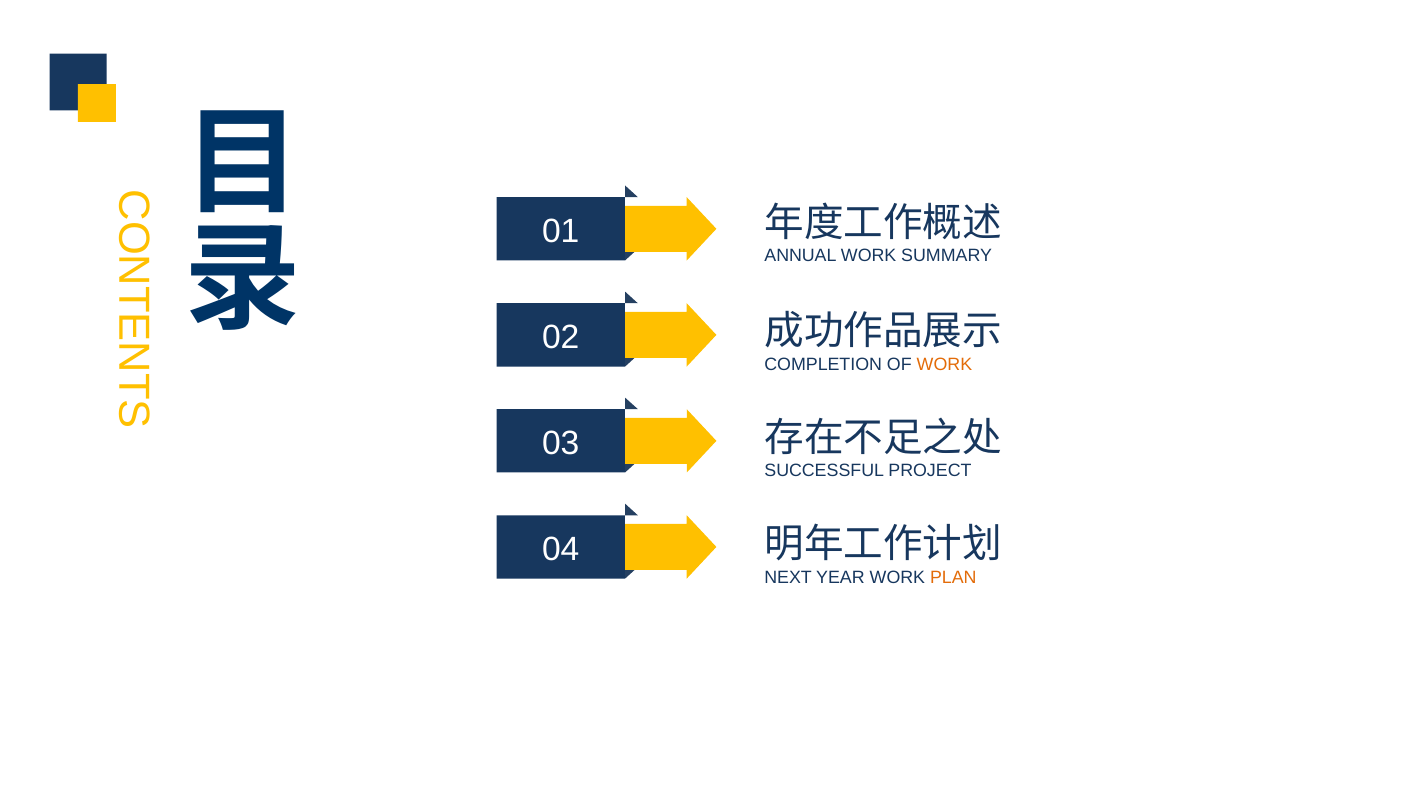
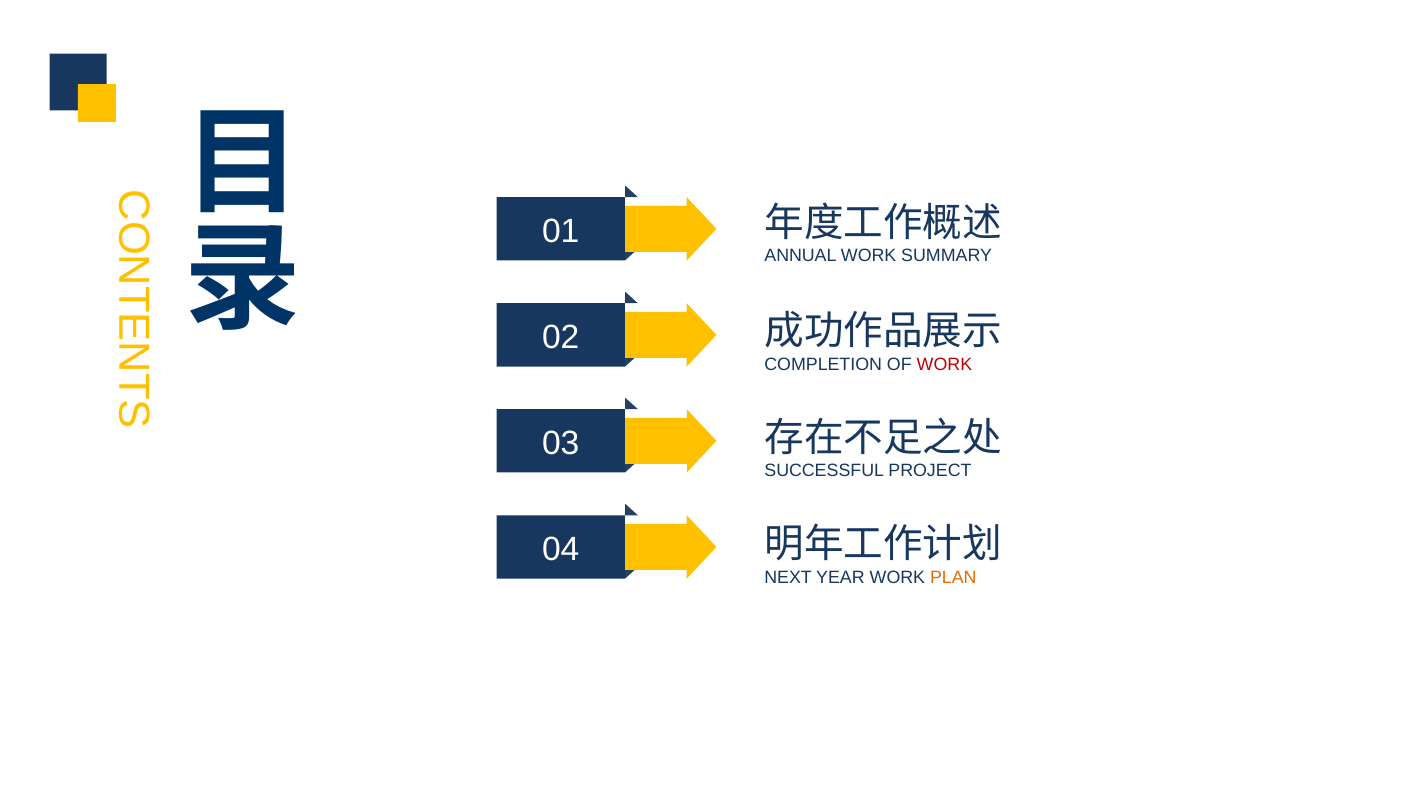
WORK at (944, 364) colour: orange -> red
